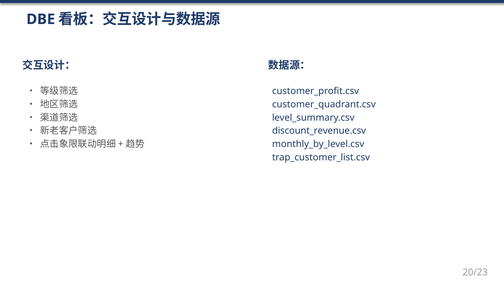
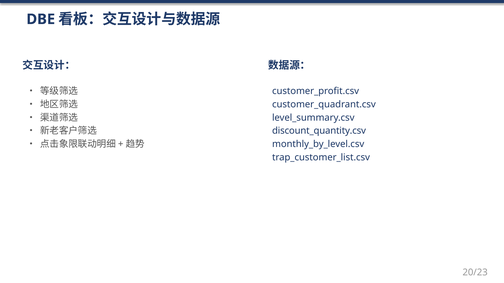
discount_revenue.csv: discount_revenue.csv -> discount_quantity.csv
